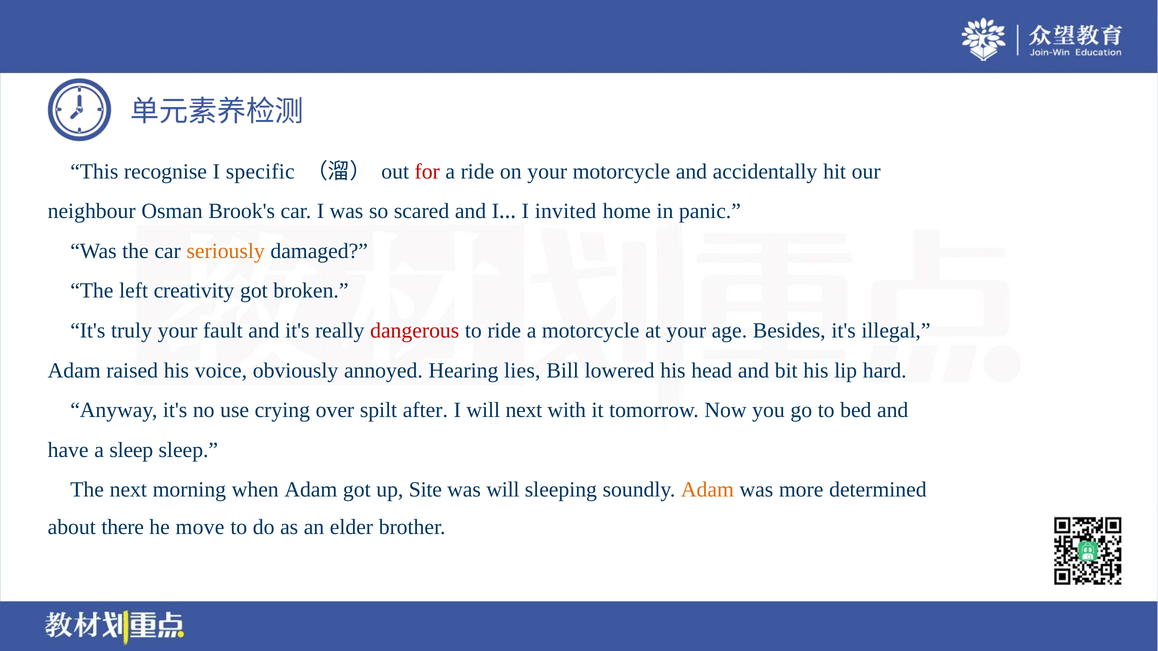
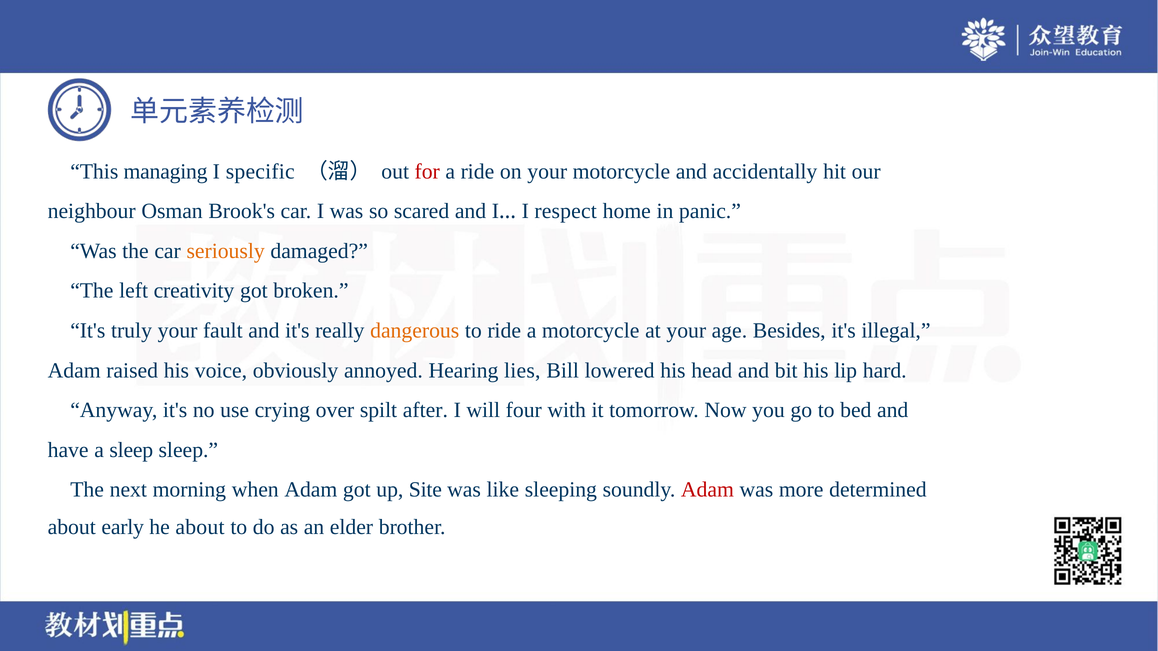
recognise: recognise -> managing
invited: invited -> respect
dangerous colour: red -> orange
will next: next -> four
was will: will -> like
Adam at (707, 490) colour: orange -> red
there: there -> early
he move: move -> about
